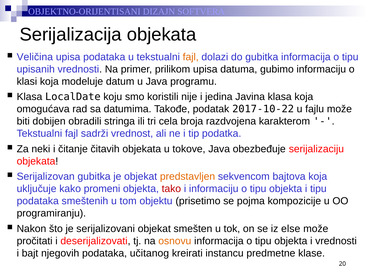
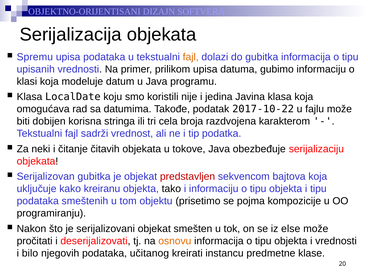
Veličina: Veličina -> Spremu
obradili: obradili -> korisna
predstavljen colour: orange -> red
promeni: promeni -> kreiranu
tako colour: red -> black
bajt: bajt -> bilo
